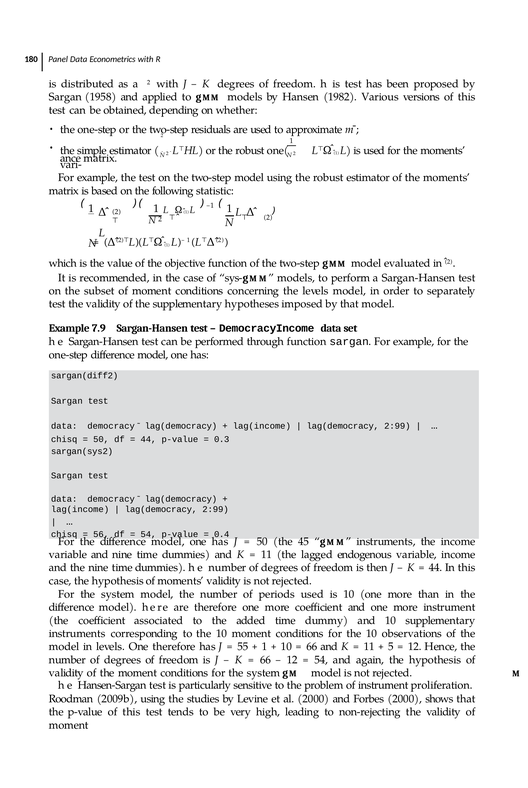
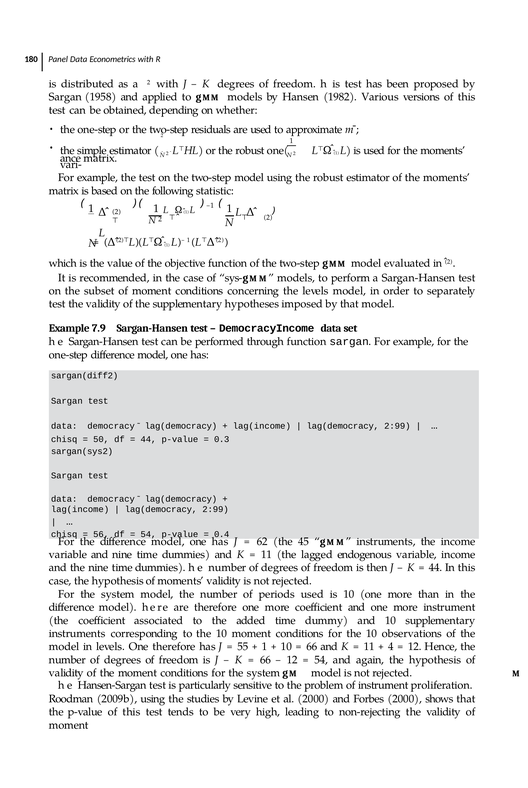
50 at (262, 542): 50 -> 62
5: 5 -> 4
